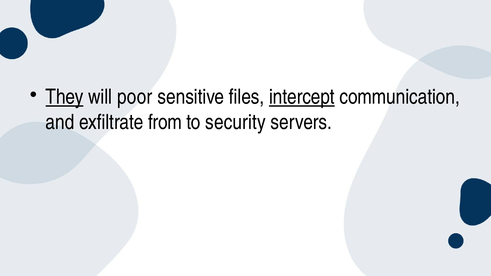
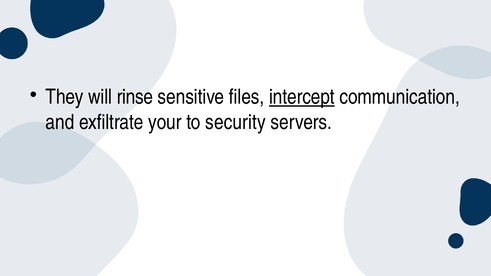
They underline: present -> none
poor: poor -> rinse
from: from -> your
